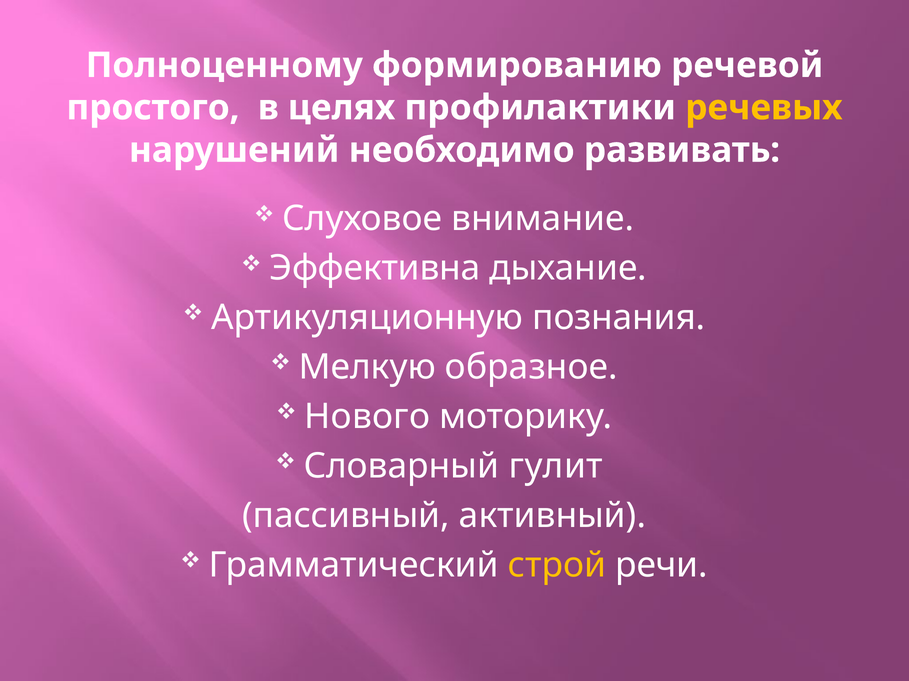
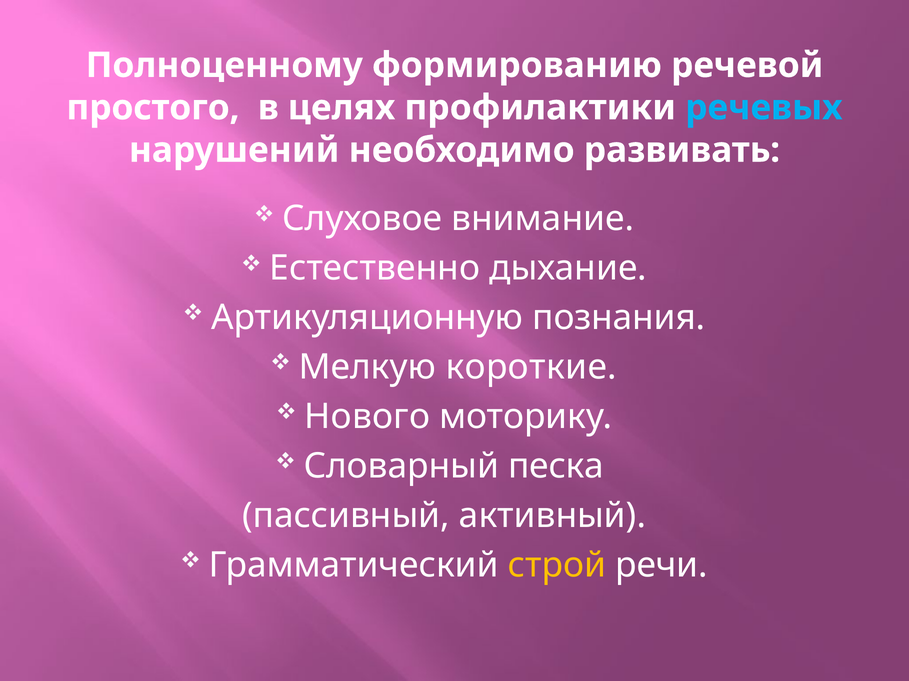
речевых colour: yellow -> light blue
Эффективна: Эффективна -> Естественно
образное: образное -> короткие
гулит: гулит -> песка
